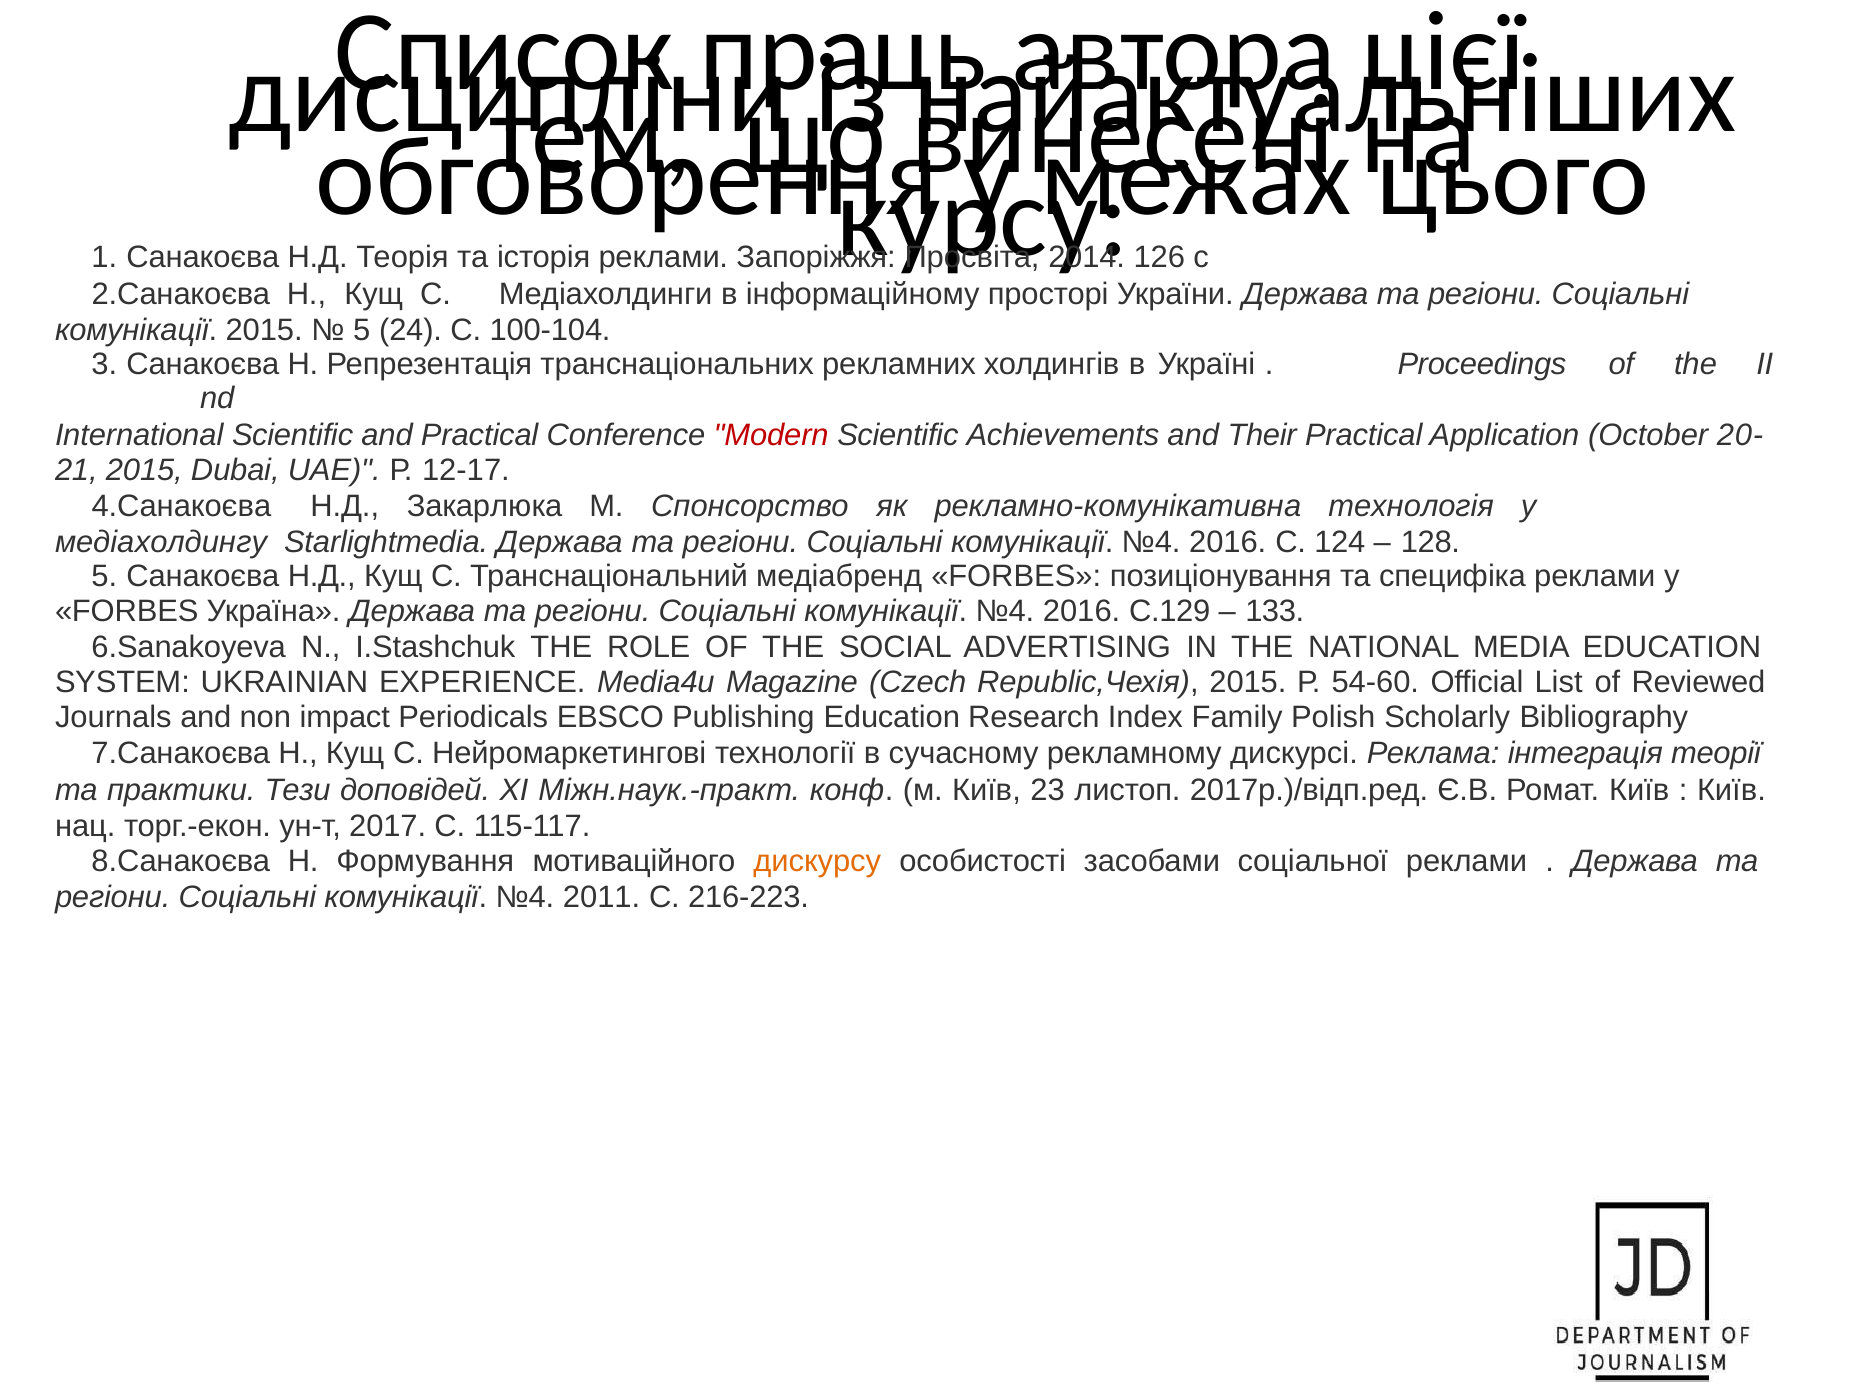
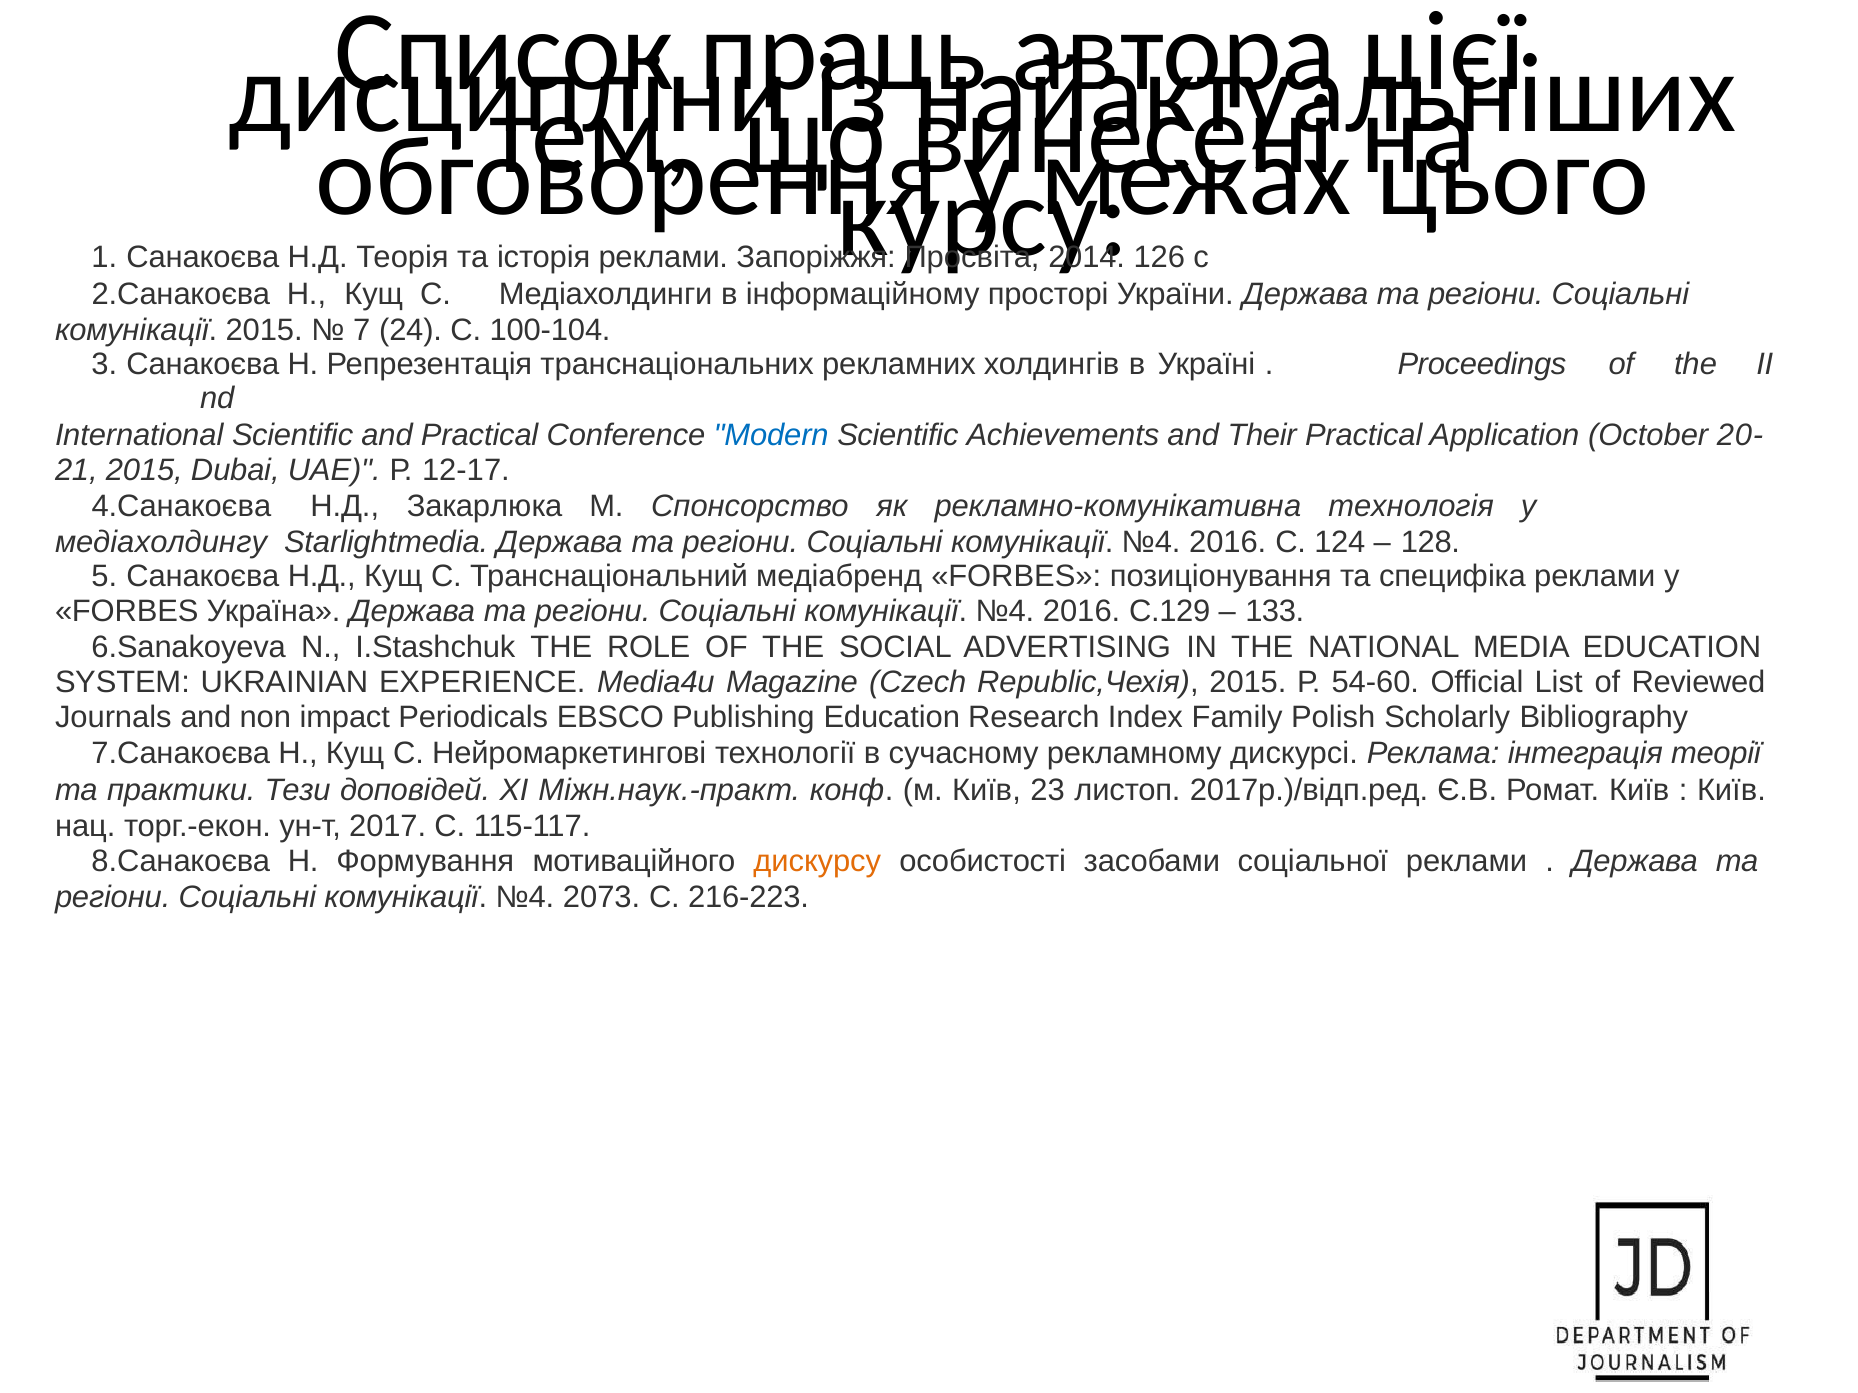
5 at (362, 331): 5 -> 7
Modern colour: red -> blue
2011: 2011 -> 2073
